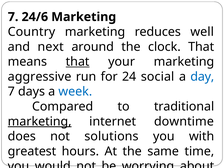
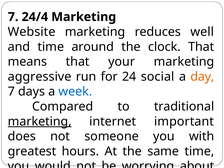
24/6: 24/6 -> 24/4
Country: Country -> Website
and next: next -> time
that at (78, 62) underline: present -> none
day colour: blue -> orange
downtime: downtime -> important
solutions: solutions -> someone
